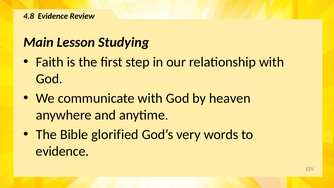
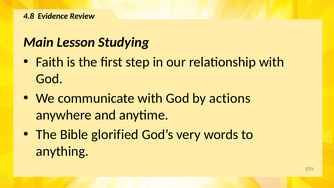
heaven: heaven -> actions
evidence at (62, 152): evidence -> anything
